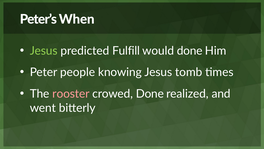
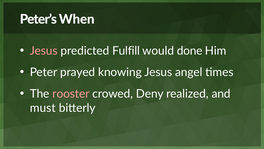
Jesus at (44, 51) colour: light green -> pink
people: people -> prayed
tomb: tomb -> angel
crowed Done: Done -> Deny
went: went -> must
